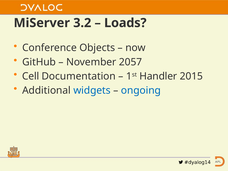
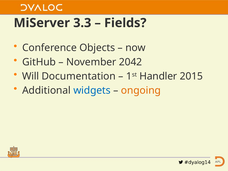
3.2: 3.2 -> 3.3
Loads: Loads -> Fields
2057: 2057 -> 2042
Cell: Cell -> Will
ongoing colour: blue -> orange
